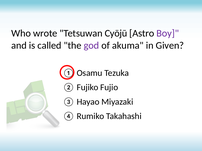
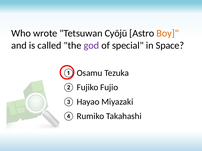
Boy colour: purple -> orange
akuma: akuma -> special
Given: Given -> Space
